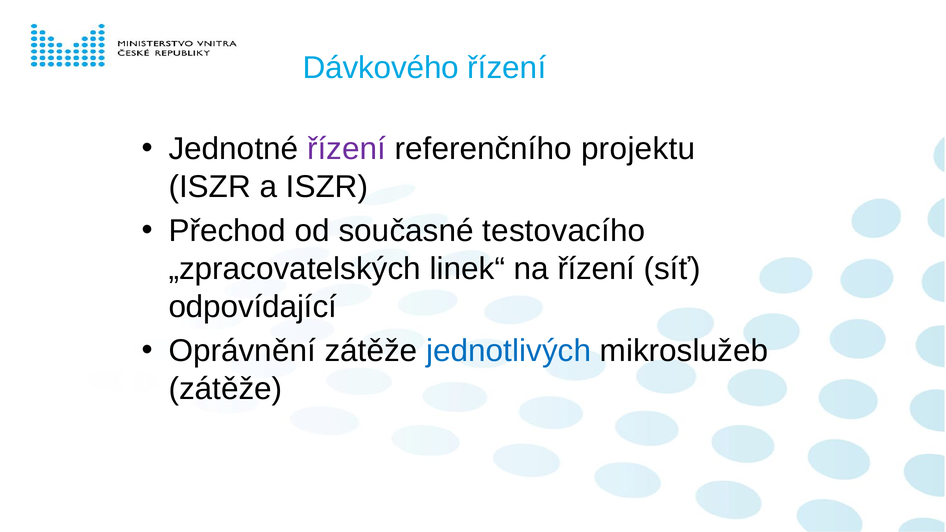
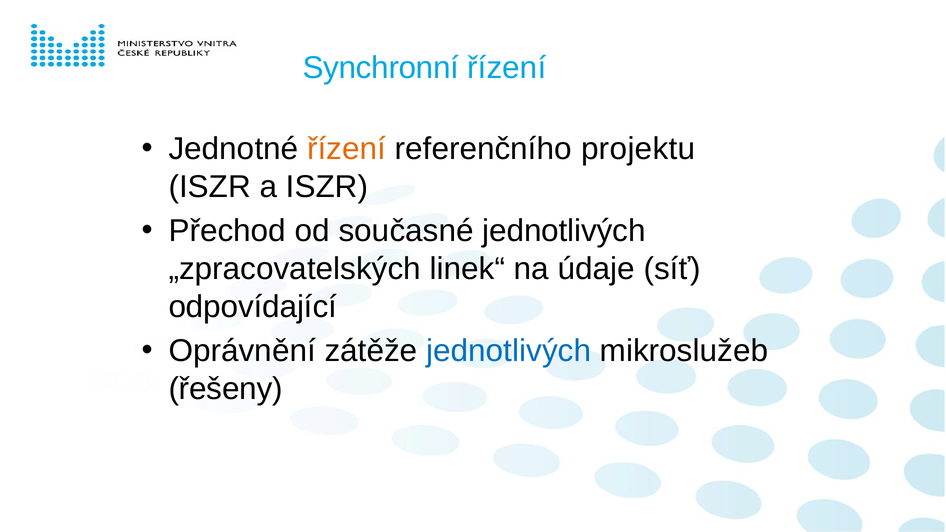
Dávkového: Dávkového -> Synchronní
řízení at (347, 149) colour: purple -> orange
současné testovacího: testovacího -> jednotlivých
na řízení: řízení -> údaje
zátěže at (226, 389): zátěže -> řešeny
